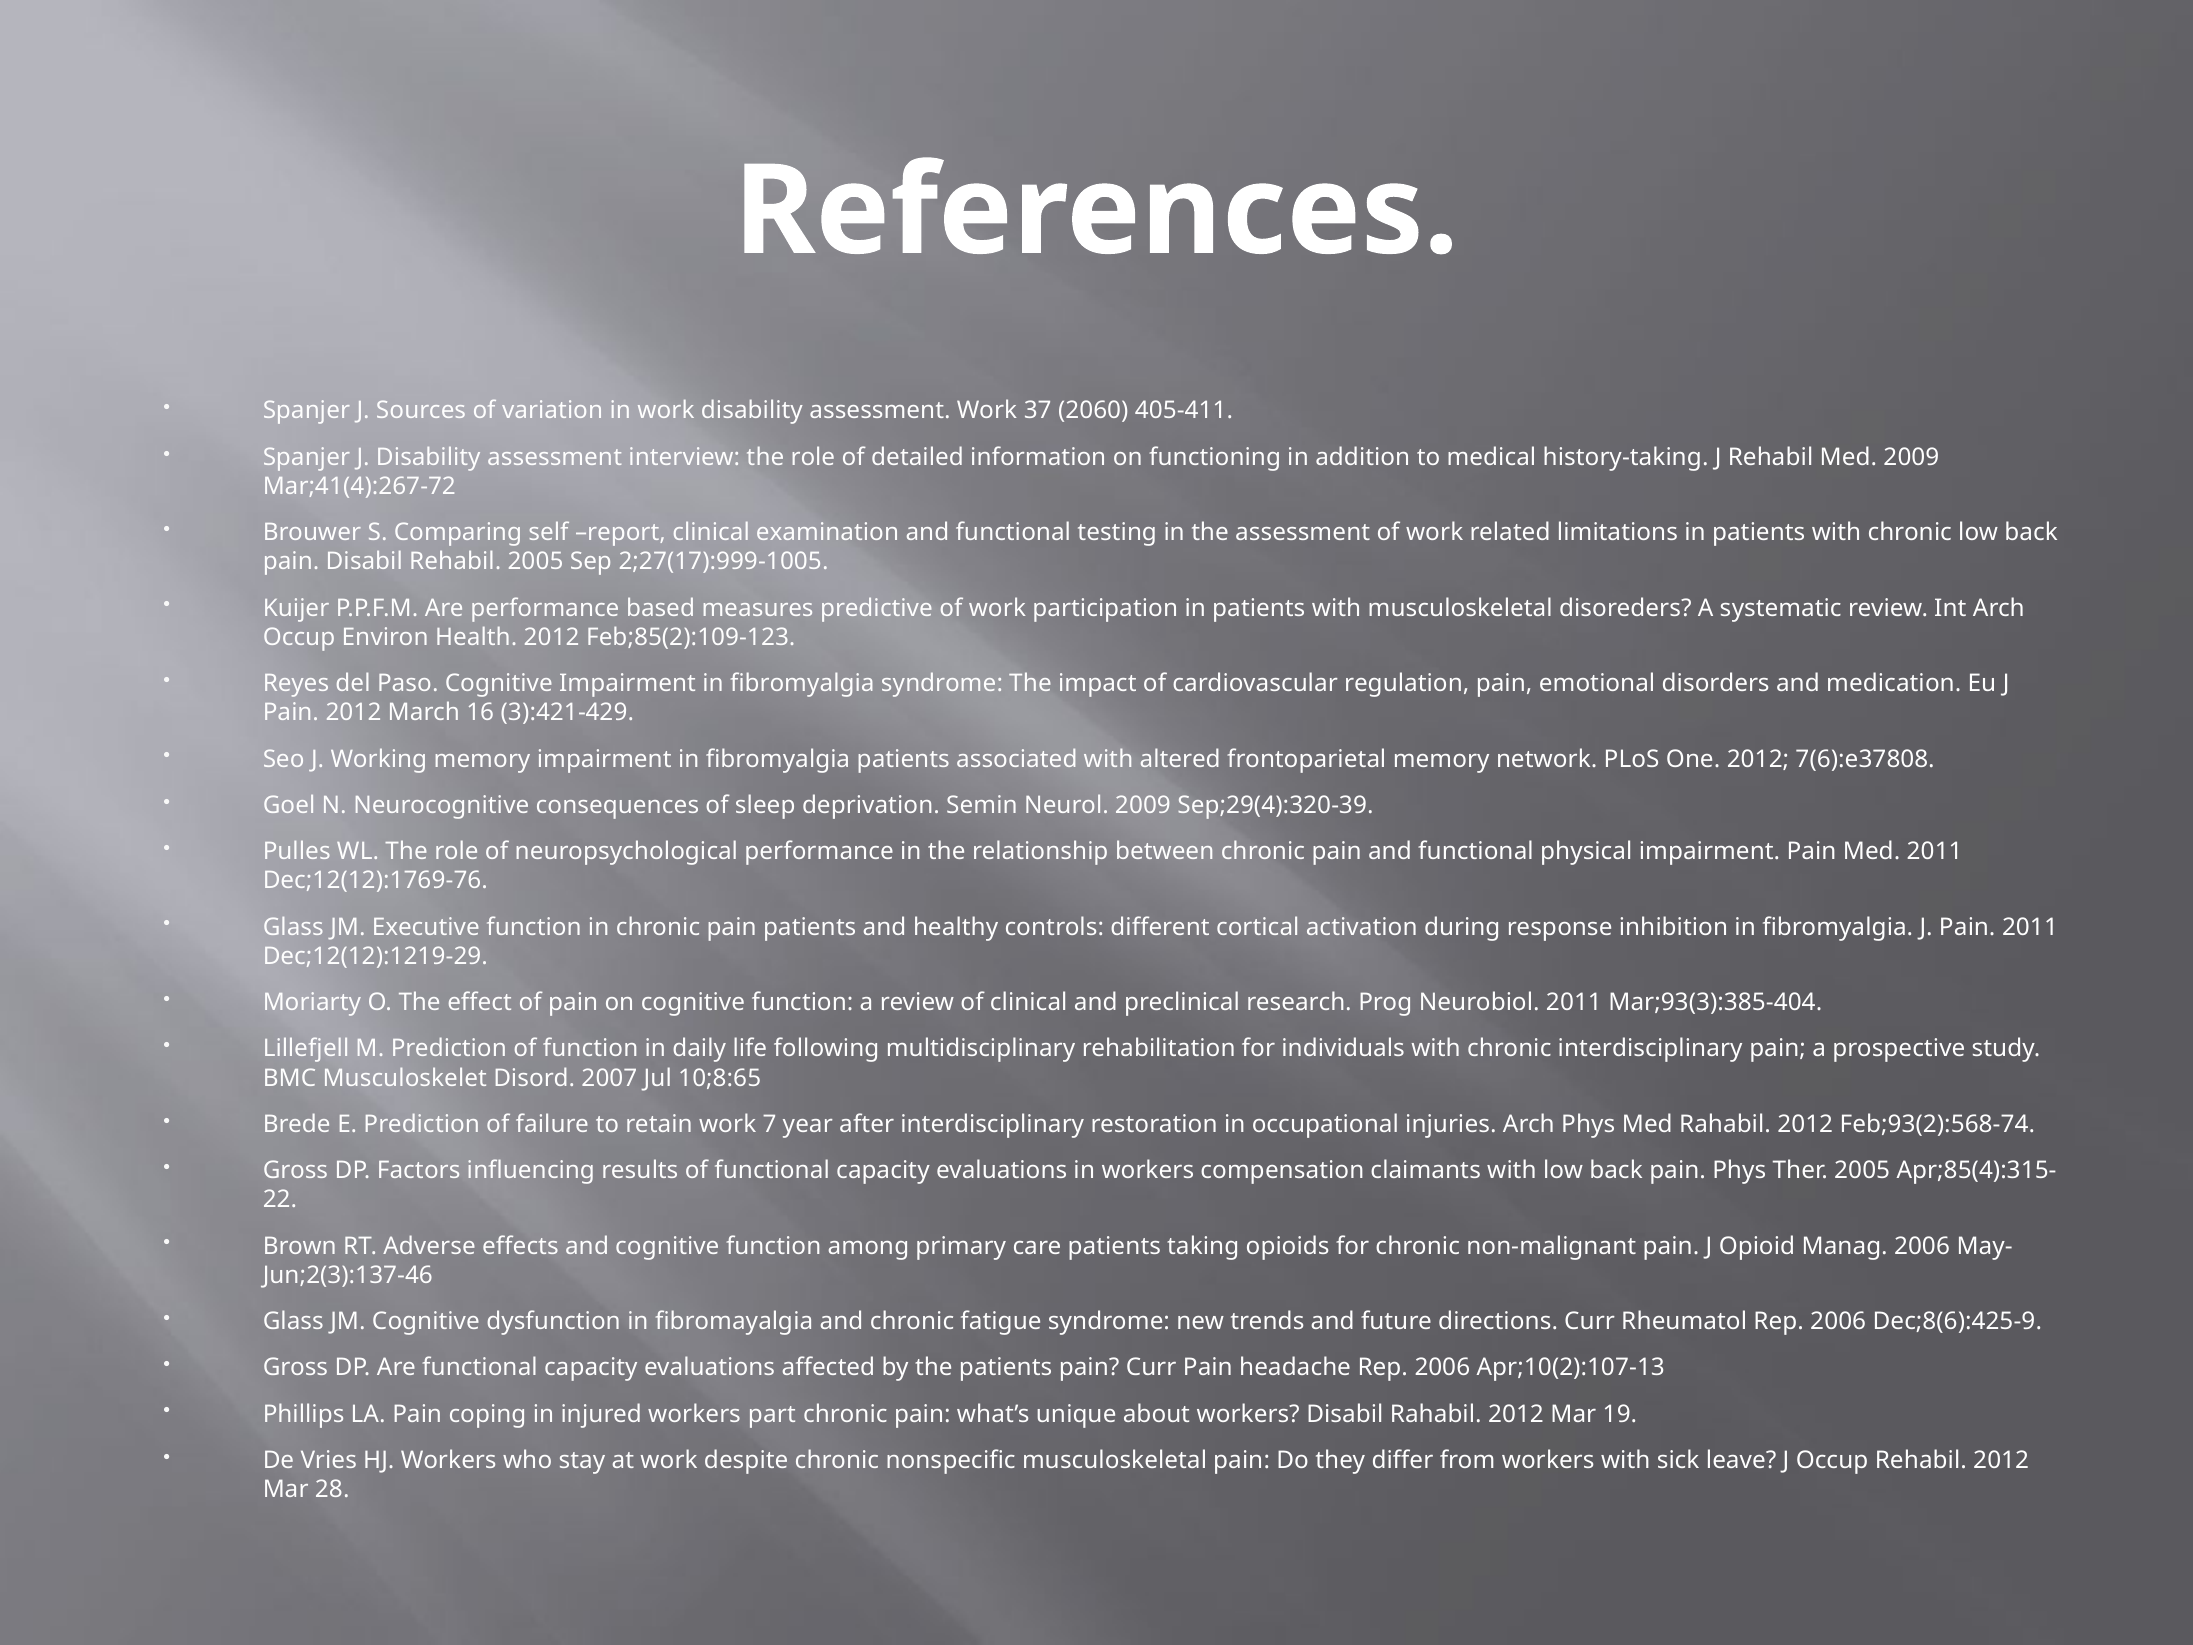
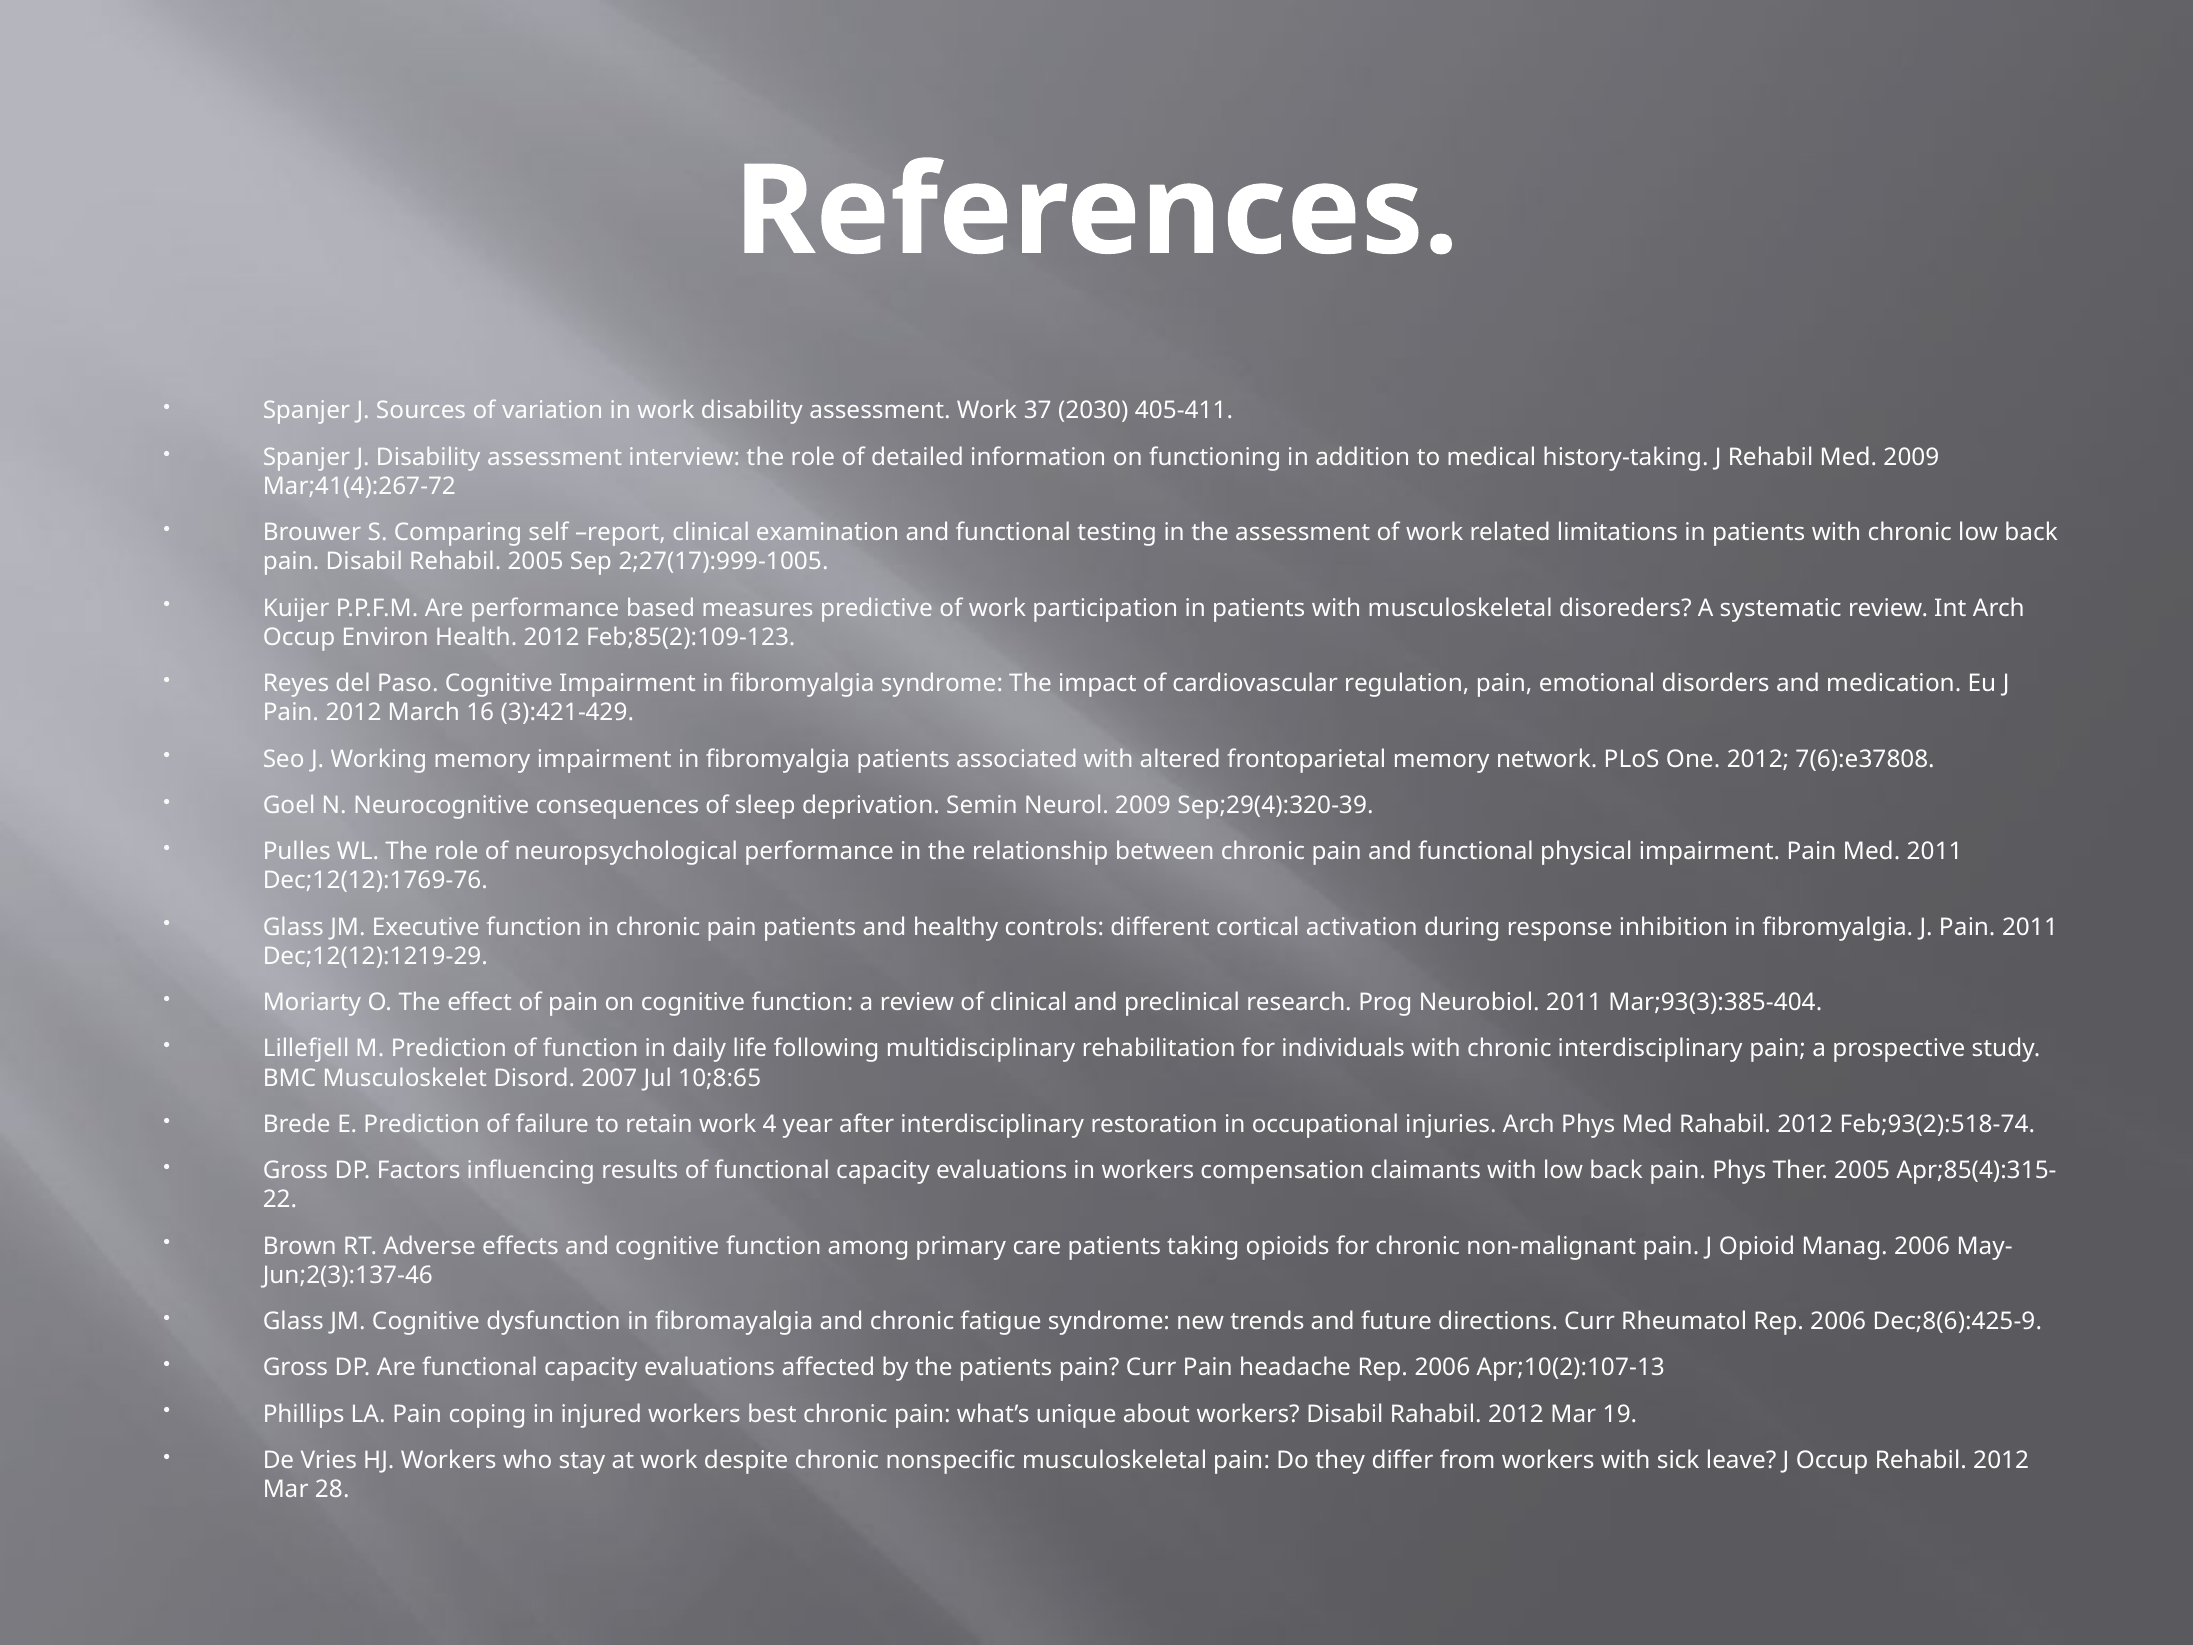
2060: 2060 -> 2030
7: 7 -> 4
Feb;93(2):568-74: Feb;93(2):568-74 -> Feb;93(2):518-74
part: part -> best
